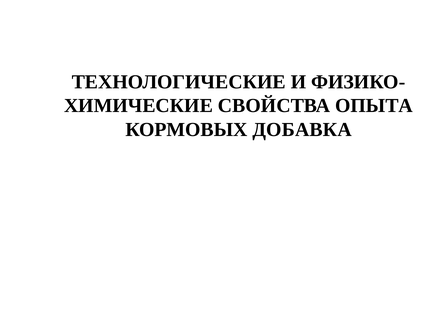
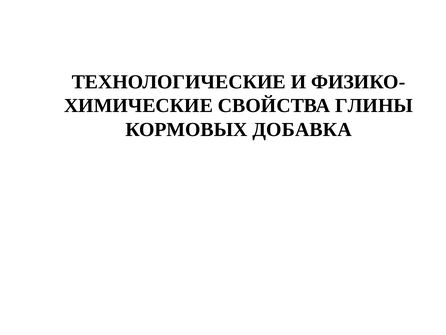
ОПЫТА: ОПЫТА -> ГЛИНЫ
